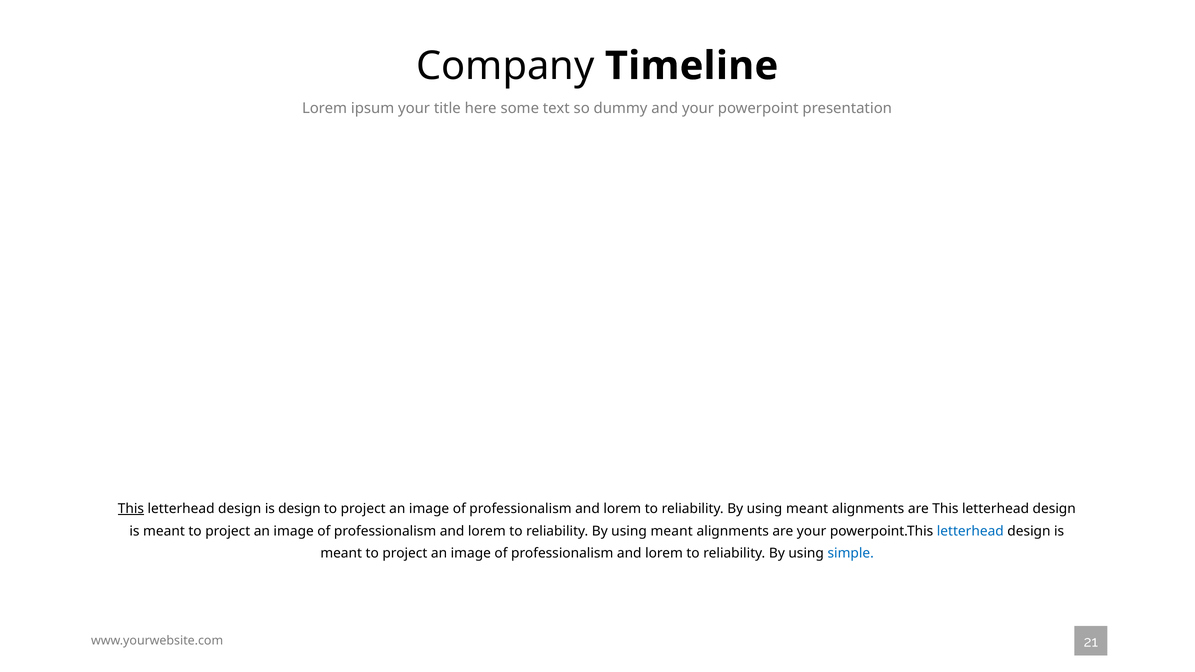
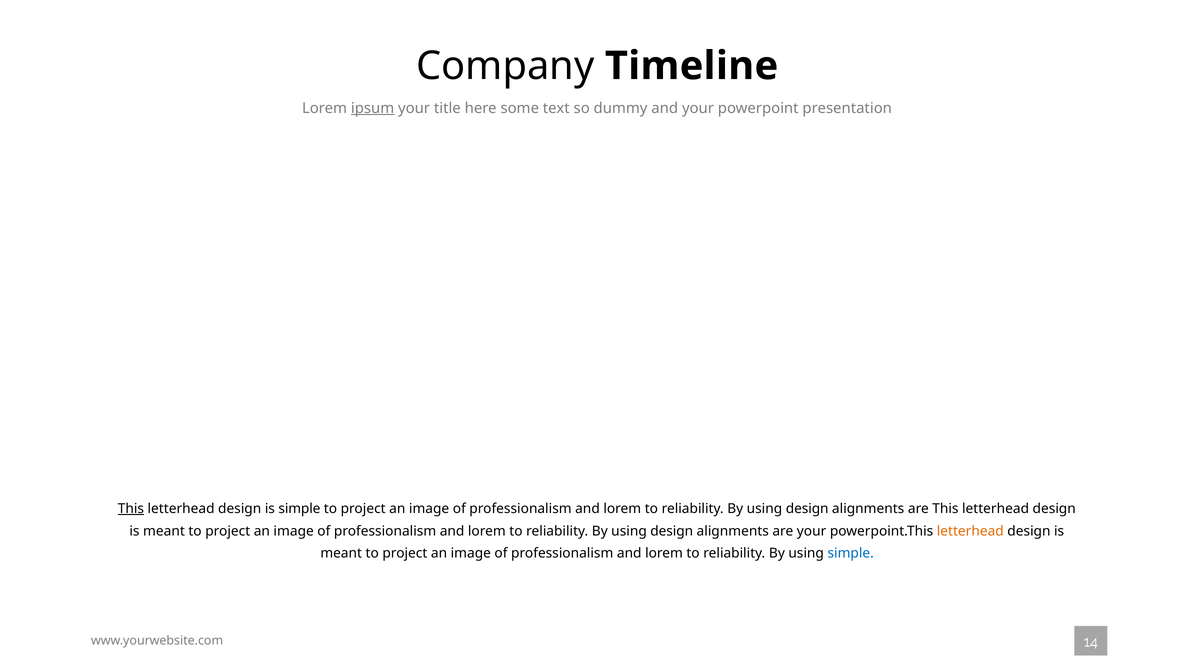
ipsum underline: none -> present
is design: design -> simple
meant at (807, 509): meant -> design
meant at (672, 531): meant -> design
letterhead at (970, 531) colour: blue -> orange
21: 21 -> 14
